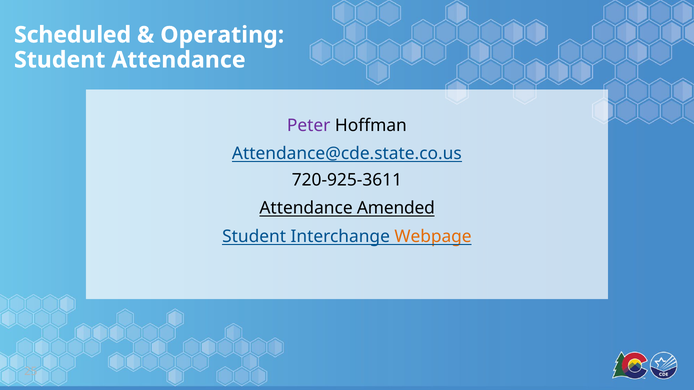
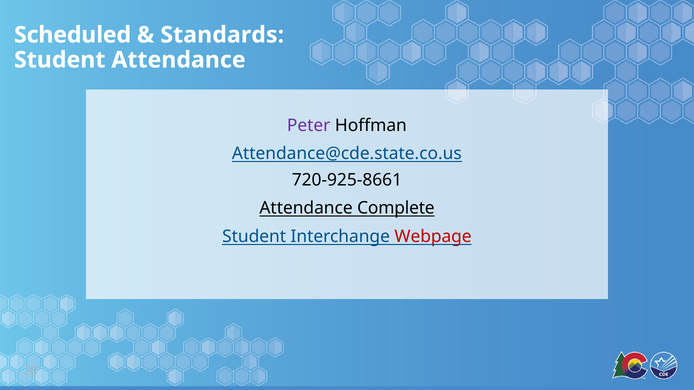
Operating: Operating -> Standards
720-925-3611: 720-925-3611 -> 720-925-8661
Amended: Amended -> Complete
Webpage colour: orange -> red
